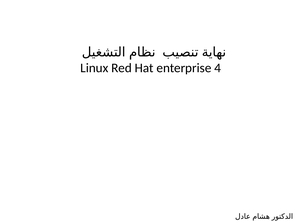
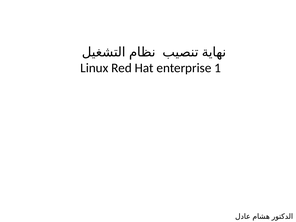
4: 4 -> 1
